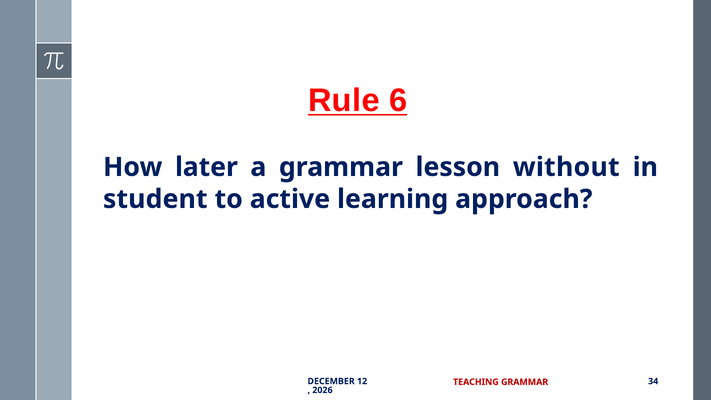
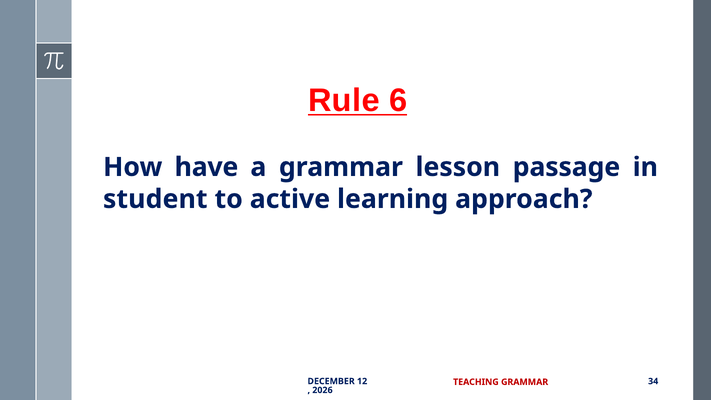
later: later -> have
without: without -> passage
